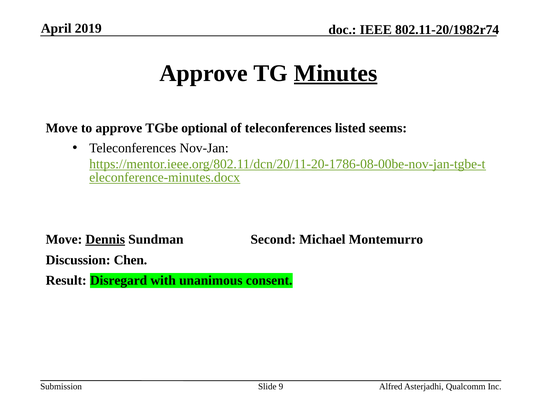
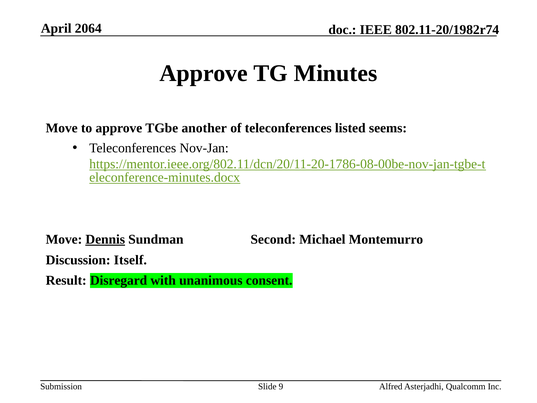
2019: 2019 -> 2064
Minutes underline: present -> none
optional: optional -> another
Chen: Chen -> Itself
